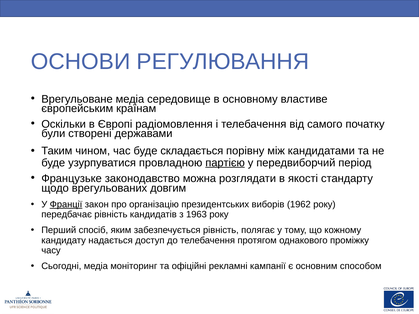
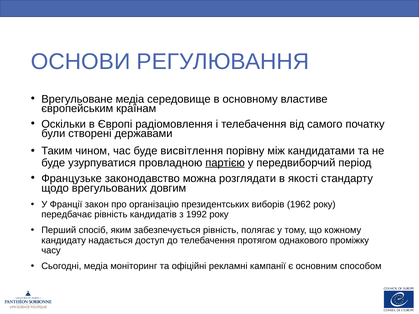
складається: складається -> висвітлення
Франції underline: present -> none
1963: 1963 -> 1992
